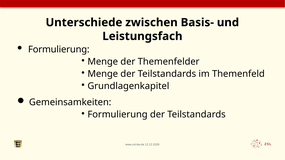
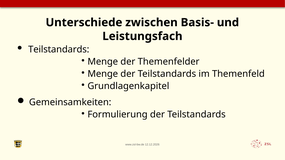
Formulierung at (59, 49): Formulierung -> Teilstandards
